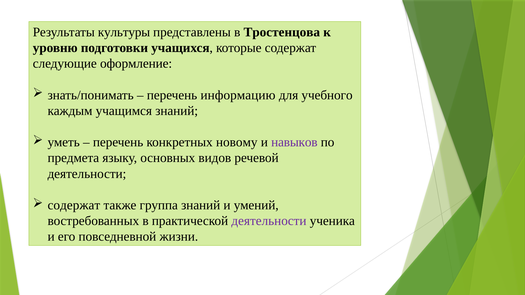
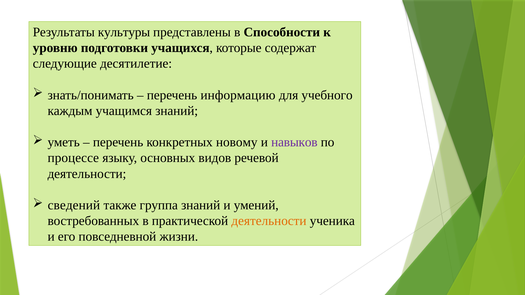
Тростенцова: Тростенцова -> Способности
оформление: оформление -> десятилетие
предмета: предмета -> процессе
содержат at (74, 205): содержат -> сведений
деятельности at (269, 221) colour: purple -> orange
